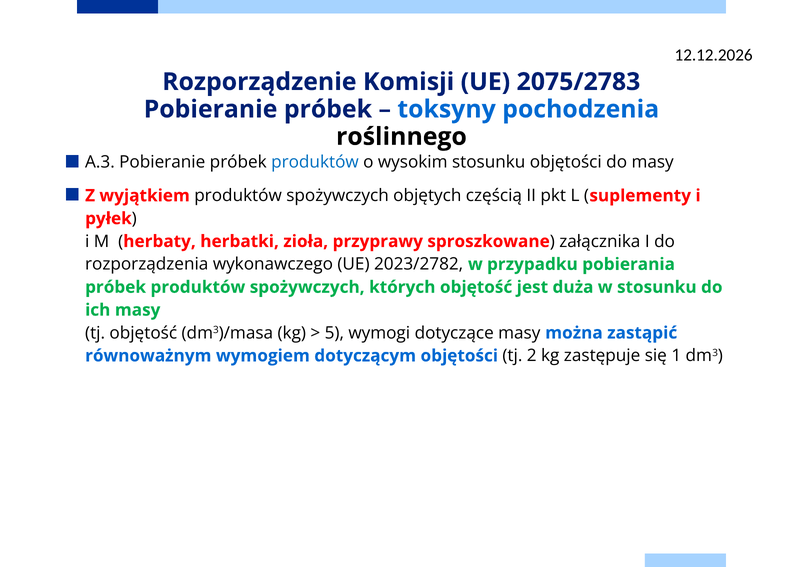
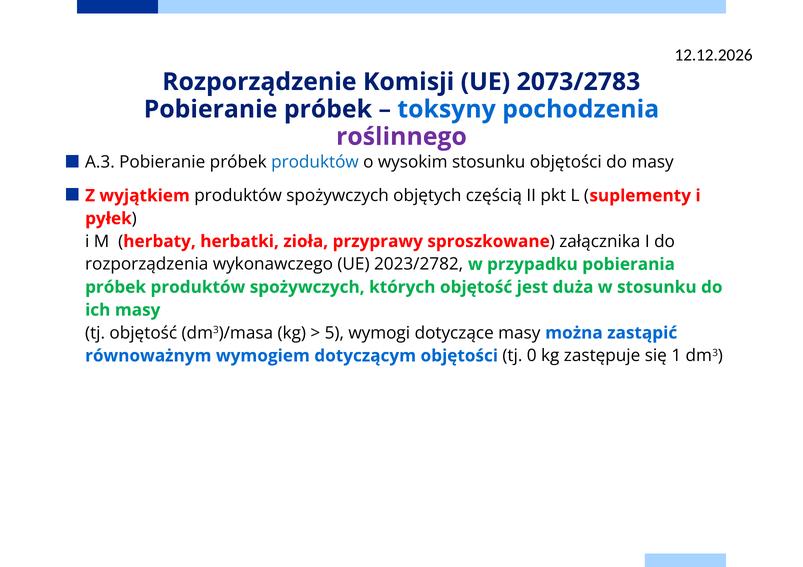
2075/2783: 2075/2783 -> 2073/2783
roślinnego colour: black -> purple
2: 2 -> 0
